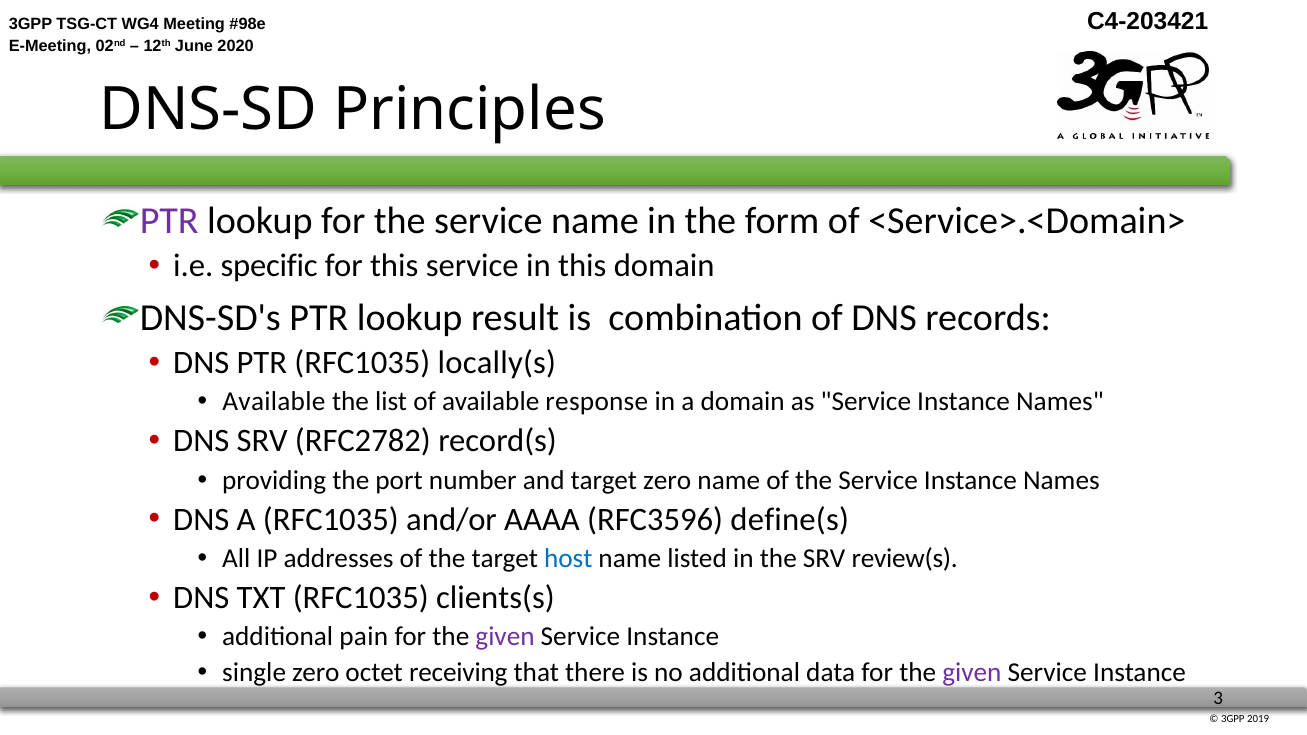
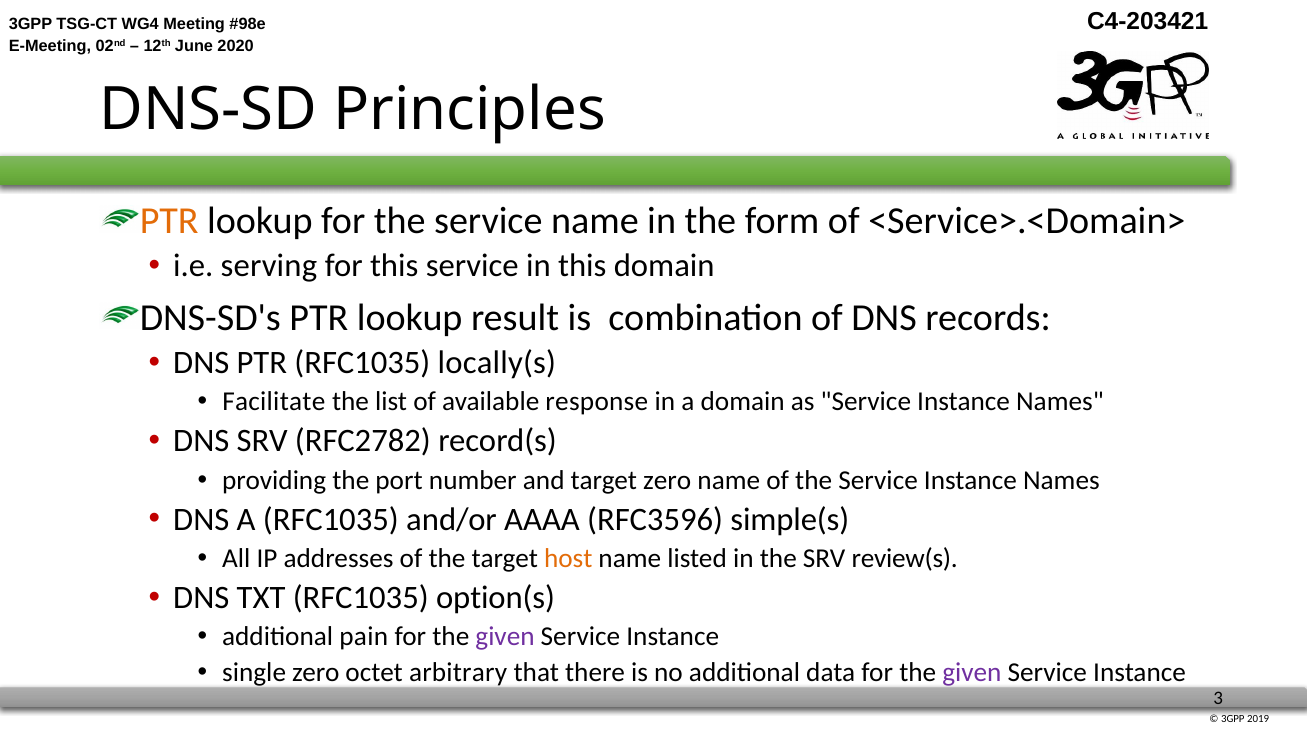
PTR at (169, 221) colour: purple -> orange
specific: specific -> serving
Available at (274, 402): Available -> Facilitate
define(s: define(s -> simple(s
host colour: blue -> orange
clients(s: clients(s -> option(s
receiving: receiving -> arbitrary
